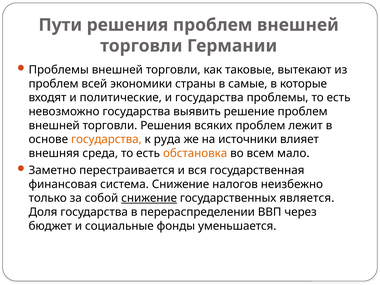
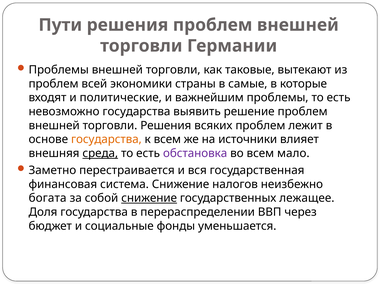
и государства: государства -> важнейшим
к руда: руда -> всем
среда underline: none -> present
обстановка colour: orange -> purple
только: только -> богата
является: является -> лежащее
